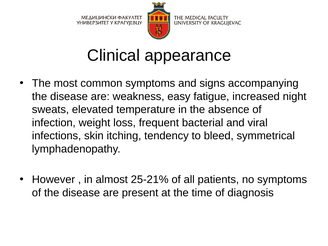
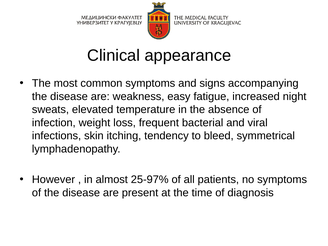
25-21%: 25-21% -> 25-97%
